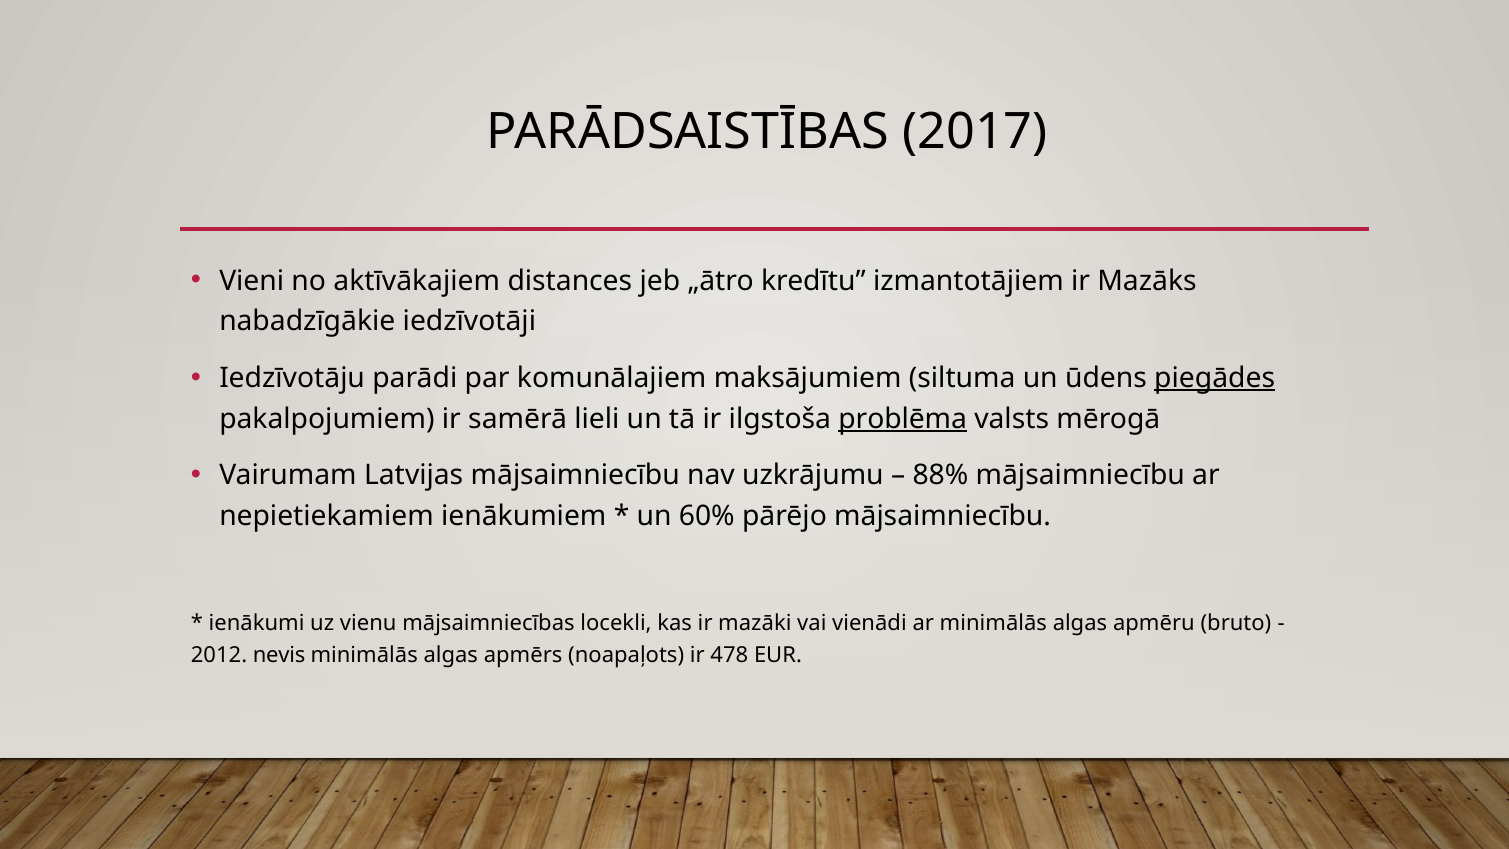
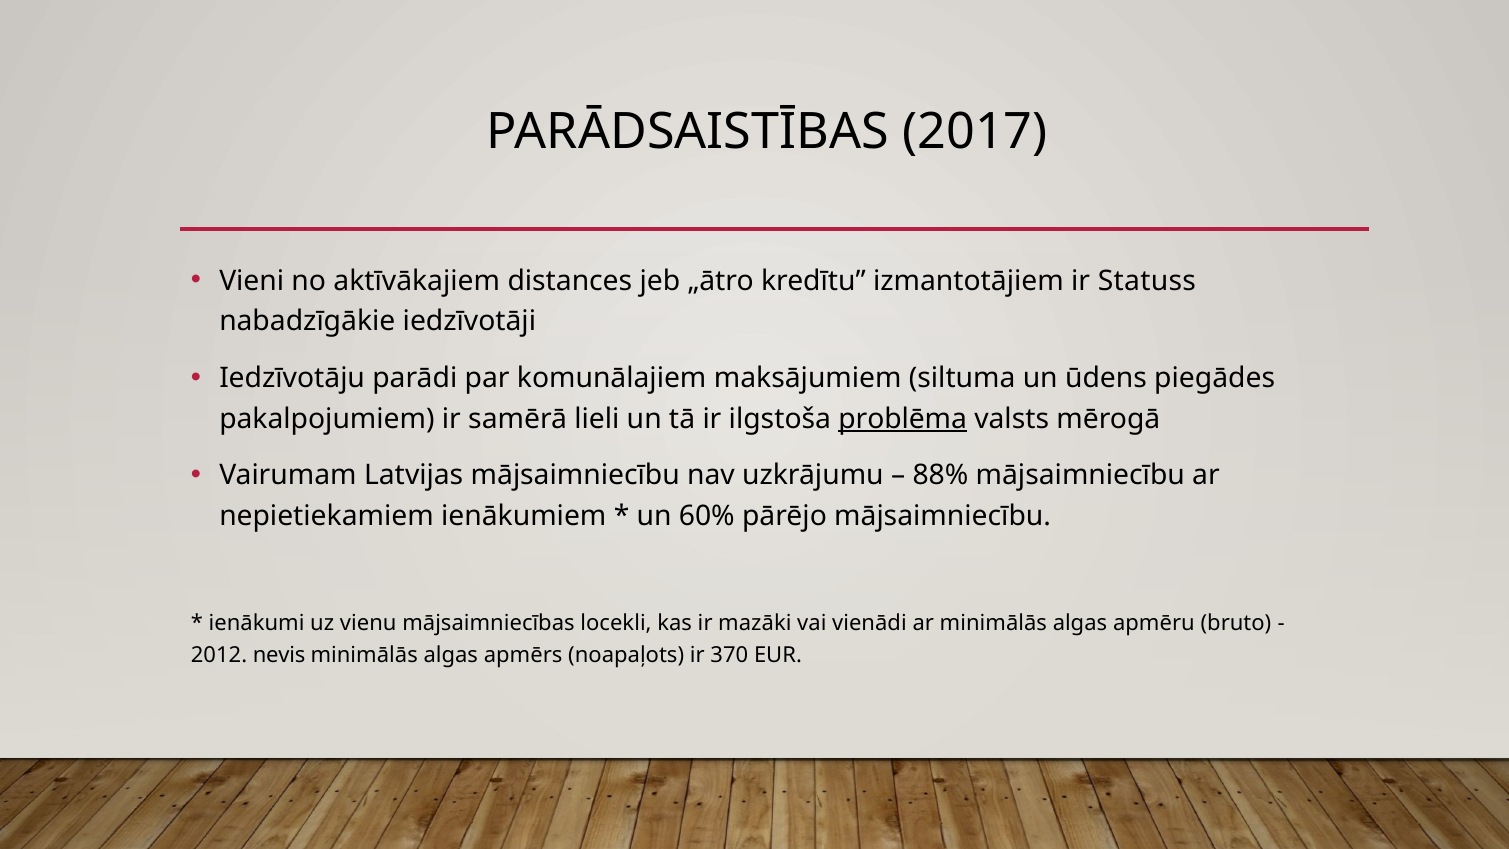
Mazāks: Mazāks -> Statuss
piegādes underline: present -> none
478: 478 -> 370
